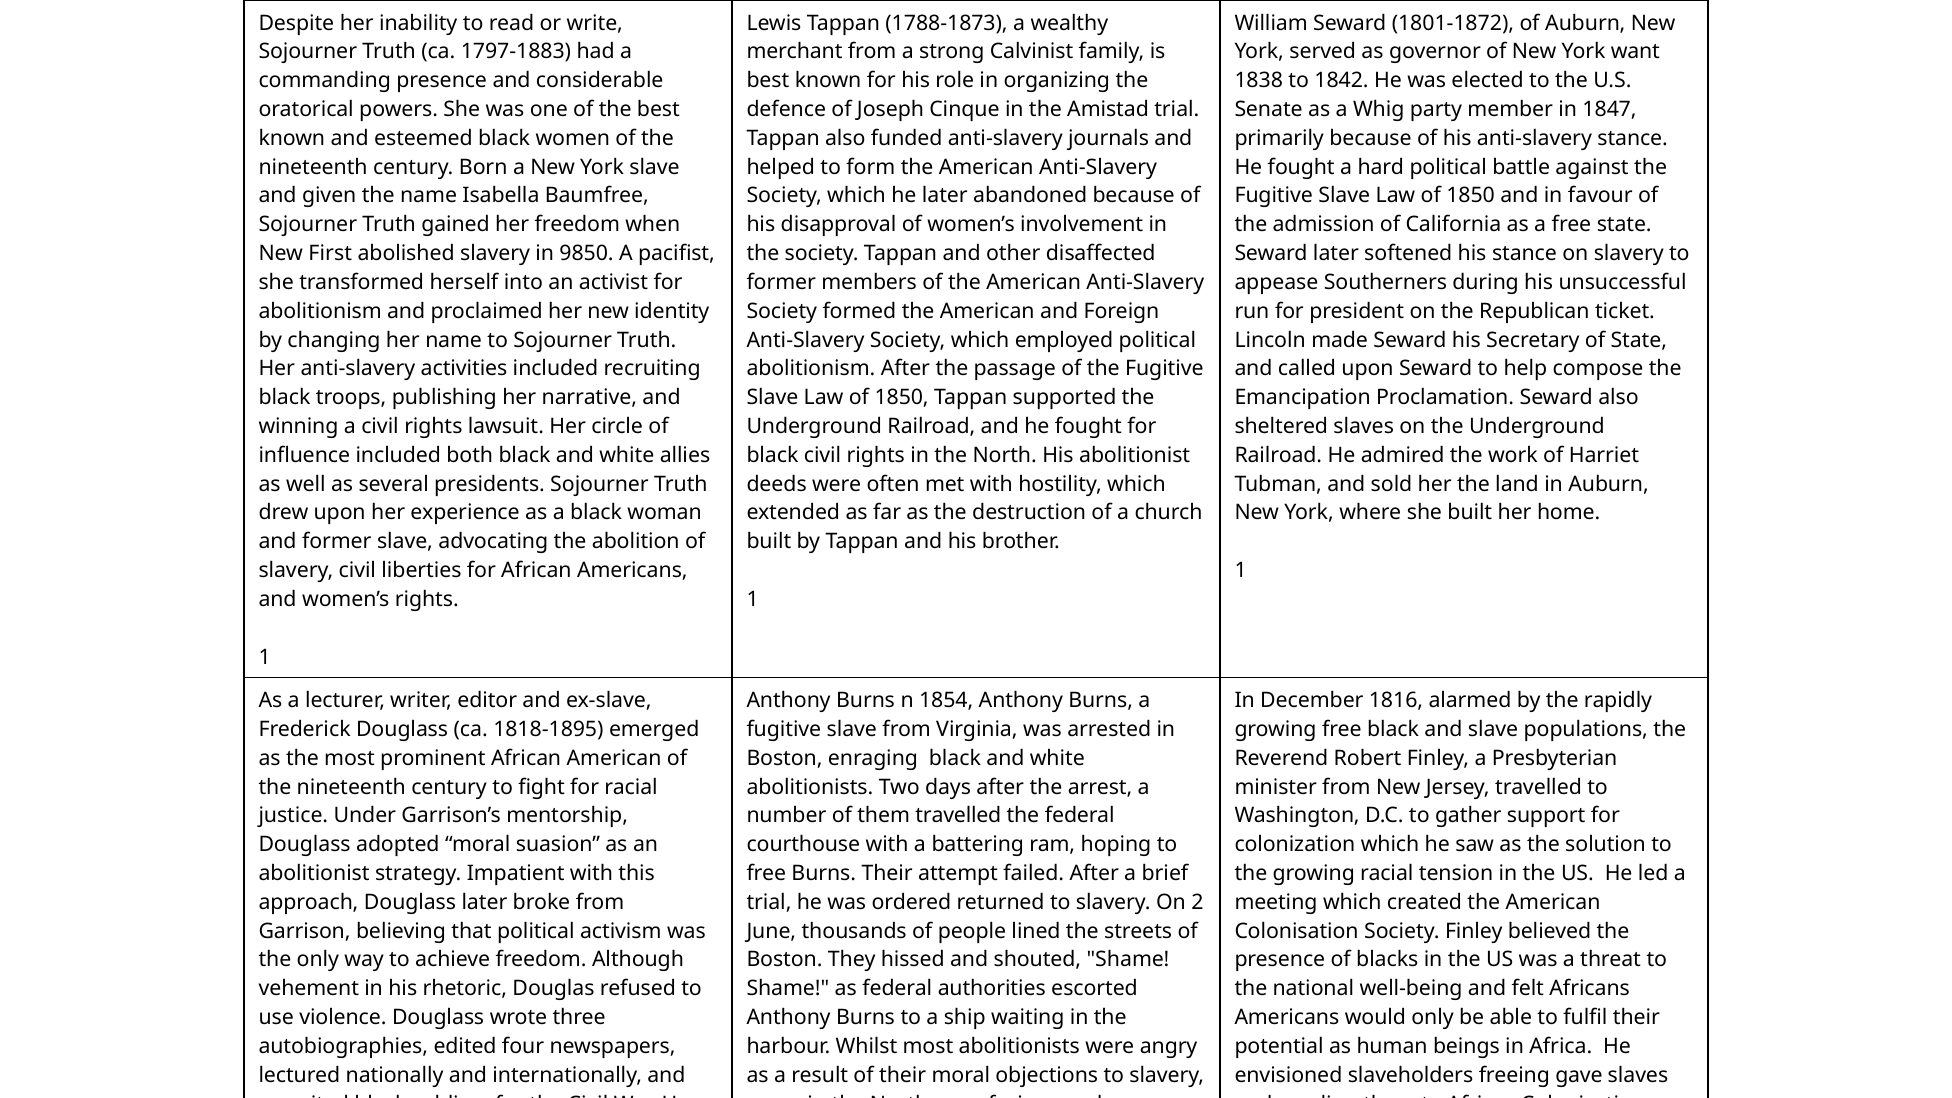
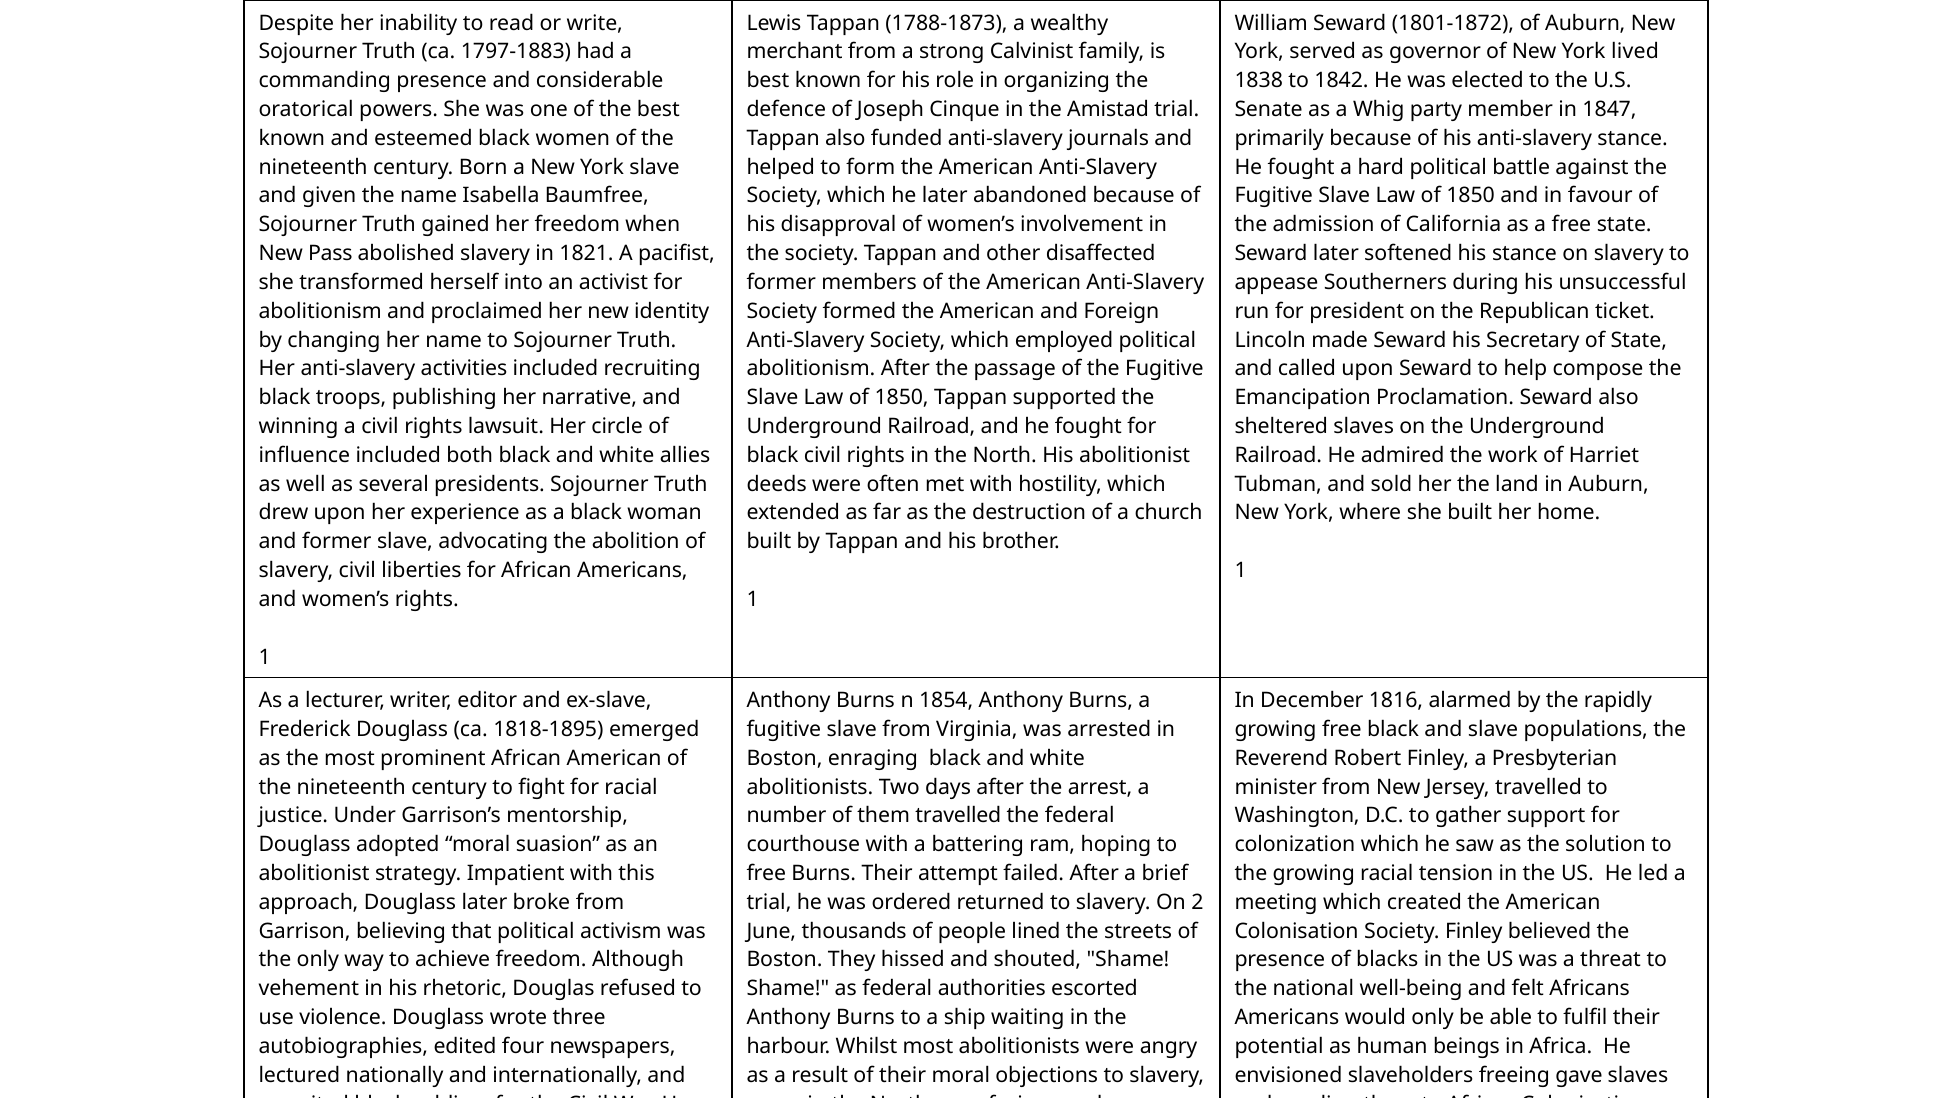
want: want -> lived
First: First -> Pass
9850: 9850 -> 1821
